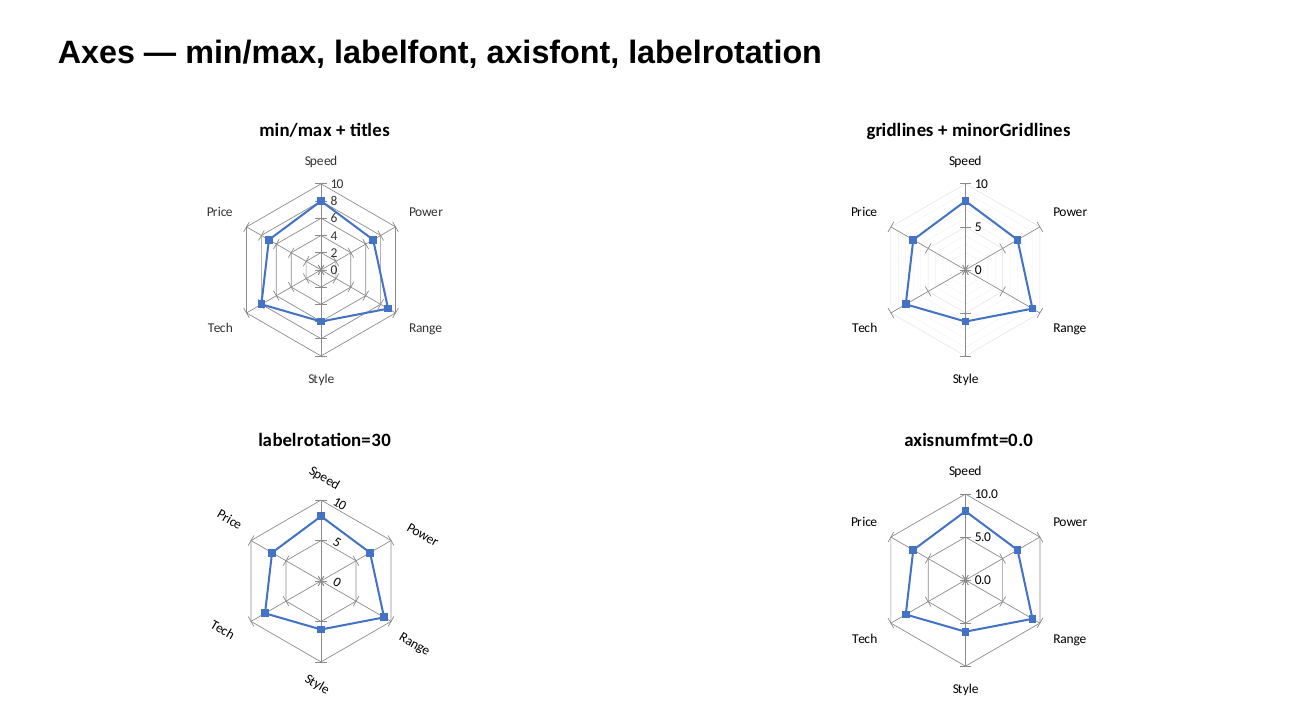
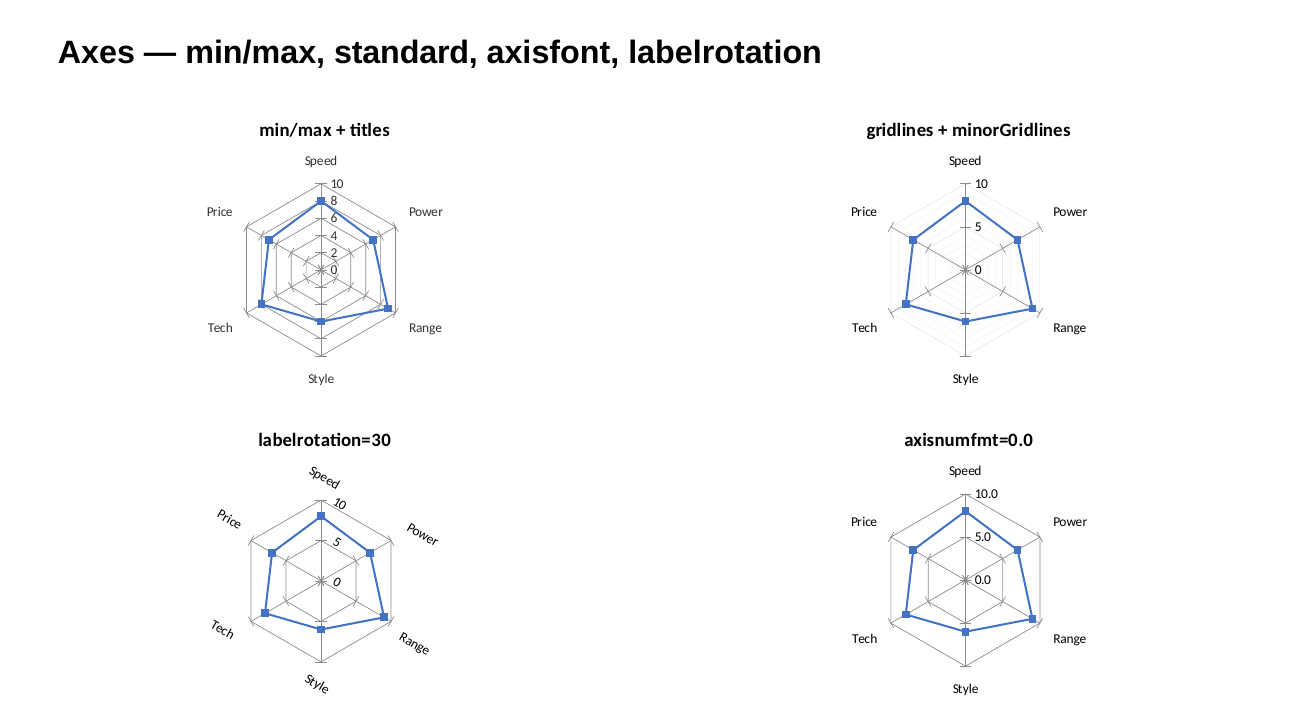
labelfont: labelfont -> standard
